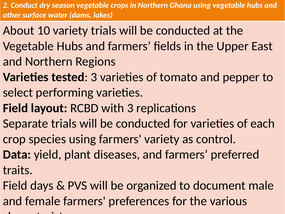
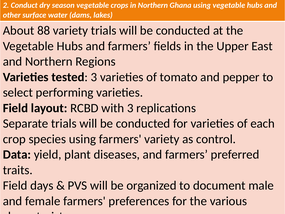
10: 10 -> 88
